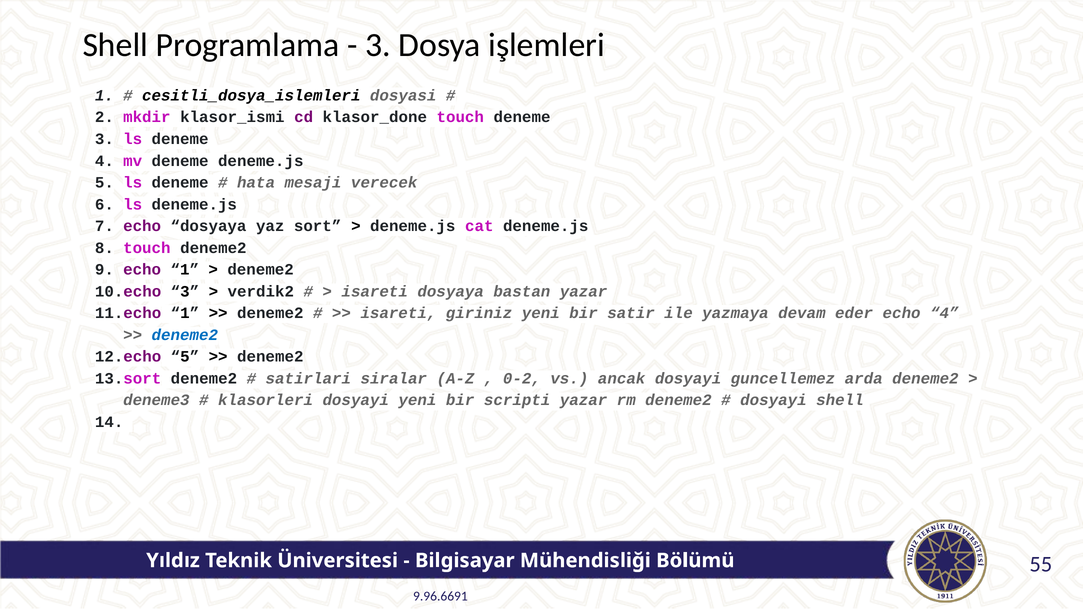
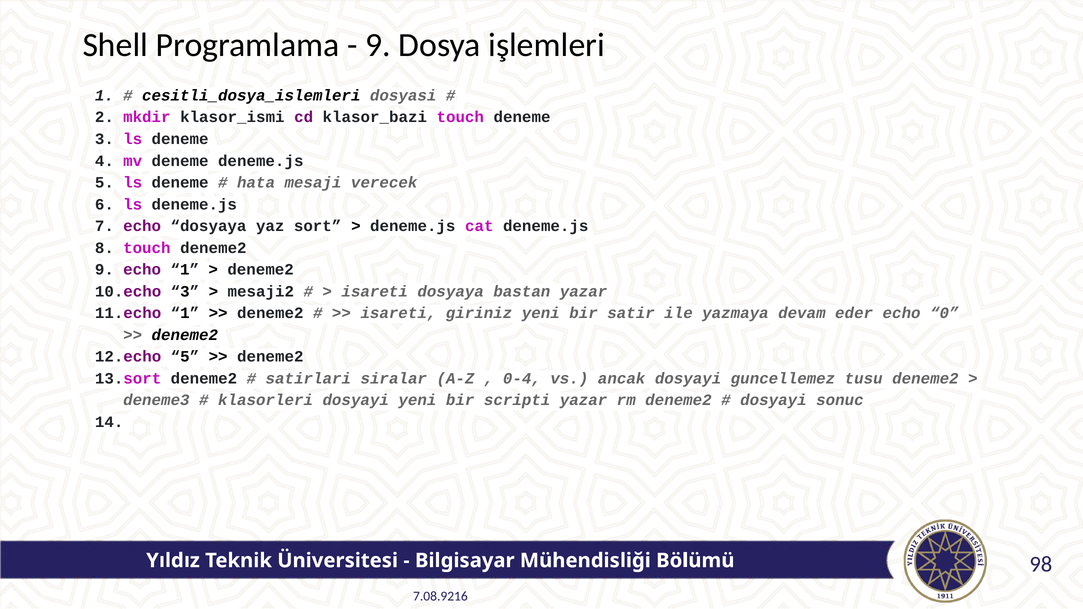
3 at (378, 45): 3 -> 9
klasor_done: klasor_done -> klasor_bazi
verdik2: verdik2 -> mesaji2
echo 4: 4 -> 0
deneme2 at (185, 335) colour: blue -> black
0-2: 0-2 -> 0-4
arda: arda -> tusu
dosyayi shell: shell -> sonuc
55: 55 -> 98
9.96.6691: 9.96.6691 -> 7.08.9216
